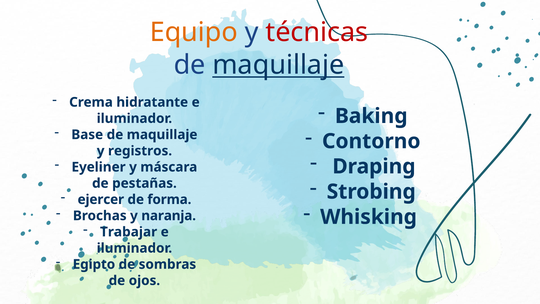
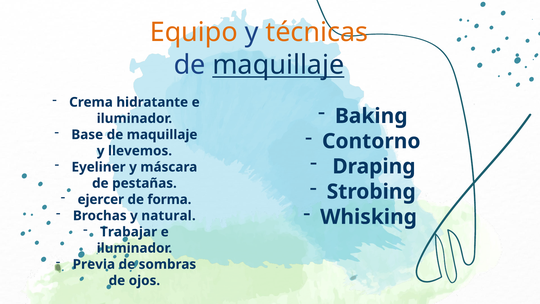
técnicas colour: red -> orange
registros: registros -> llevemos
naranja: naranja -> natural
Egipto: Egipto -> Previa
